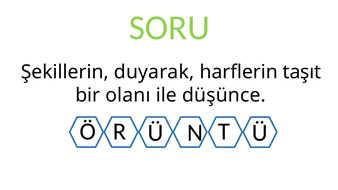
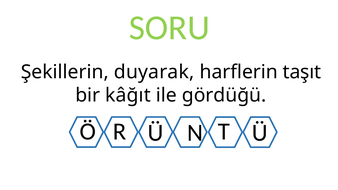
olanı: olanı -> kâğıt
düşünce: düşünce -> gördüğü
